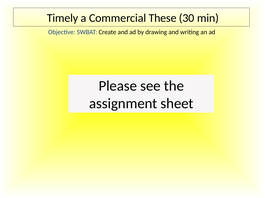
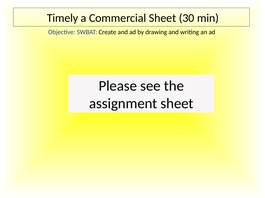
Commercial These: These -> Sheet
